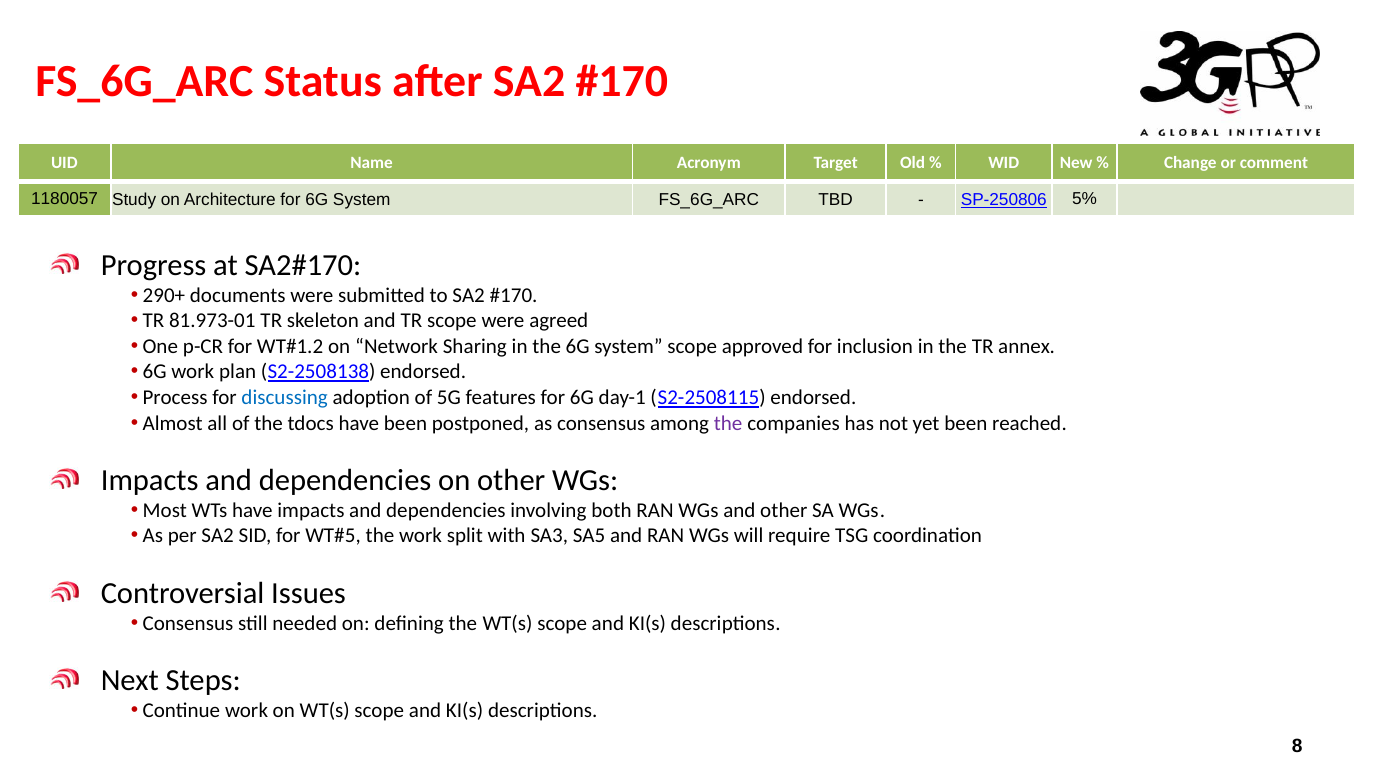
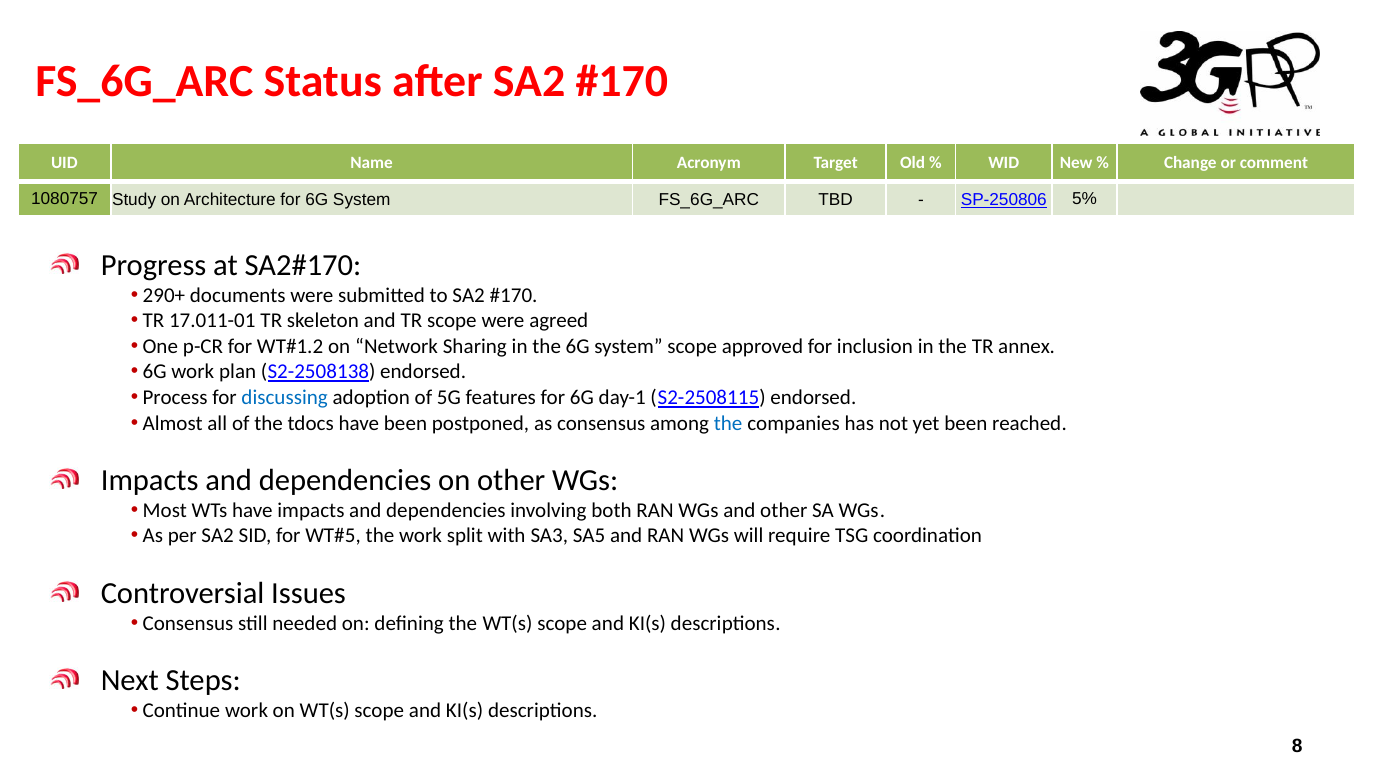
1180057: 1180057 -> 1080757
81.973-01: 81.973-01 -> 17.011-01
the at (728, 423) colour: purple -> blue
